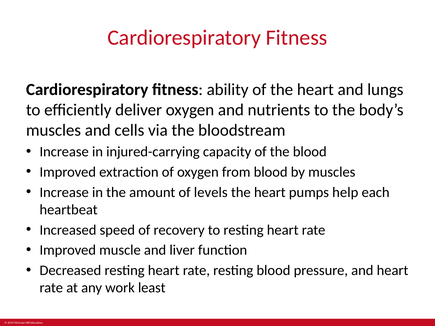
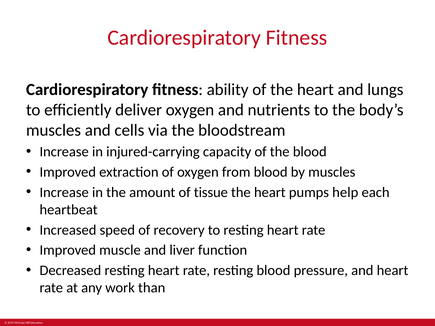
levels: levels -> tissue
least: least -> than
